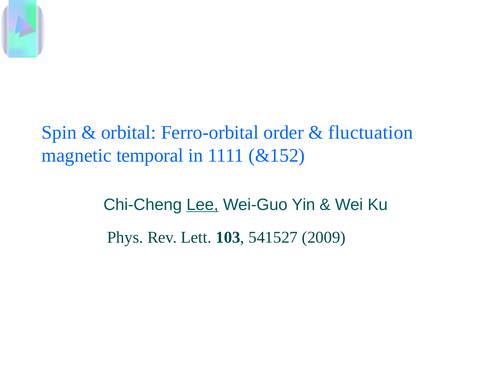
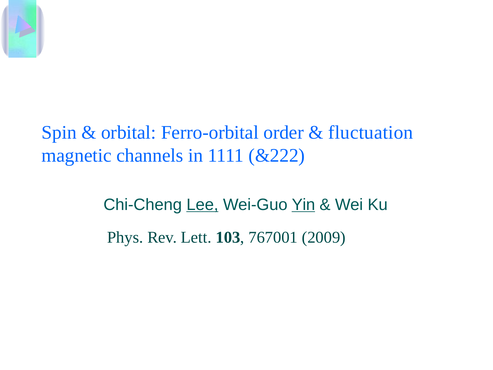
temporal: temporal -> channels
&152: &152 -> &222
Yin underline: none -> present
541527: 541527 -> 767001
